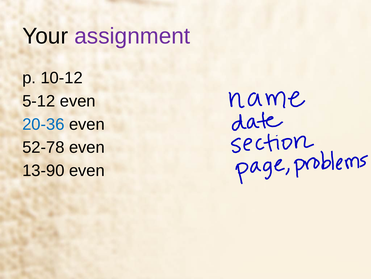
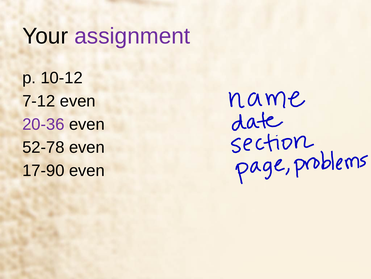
5-12: 5-12 -> 7-12
20-36 colour: blue -> purple
13-90: 13-90 -> 17-90
